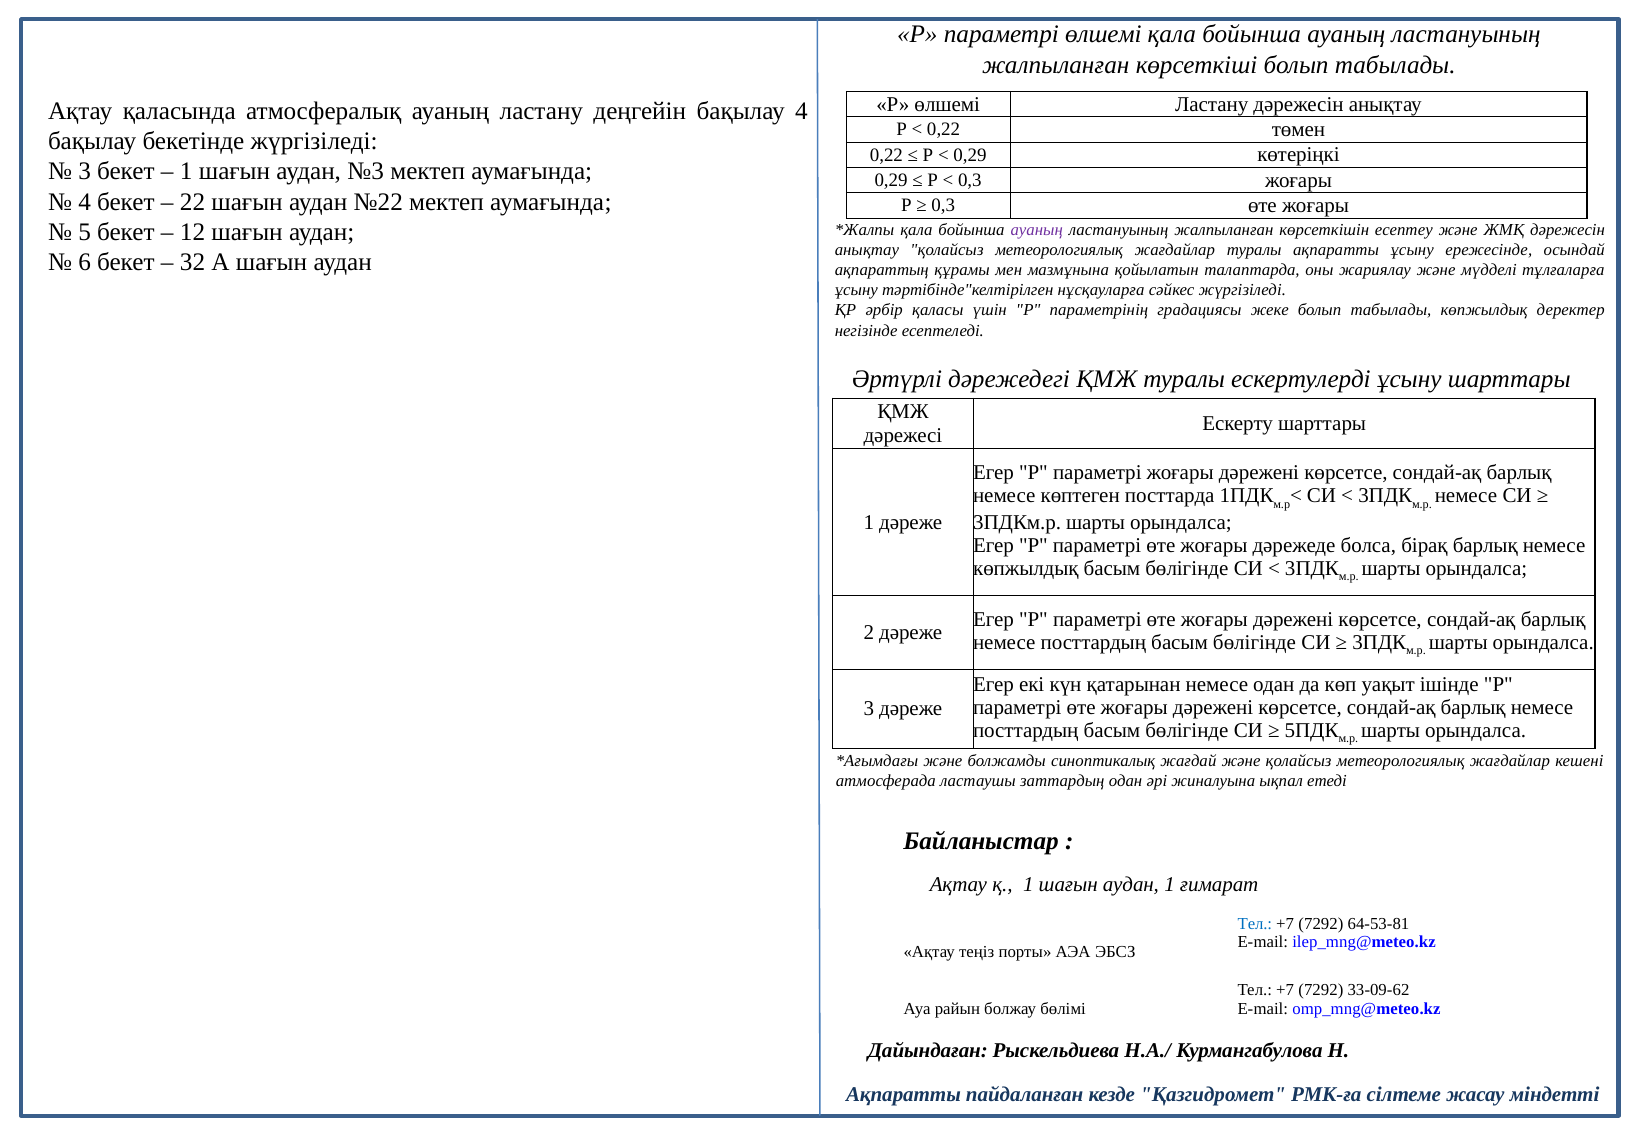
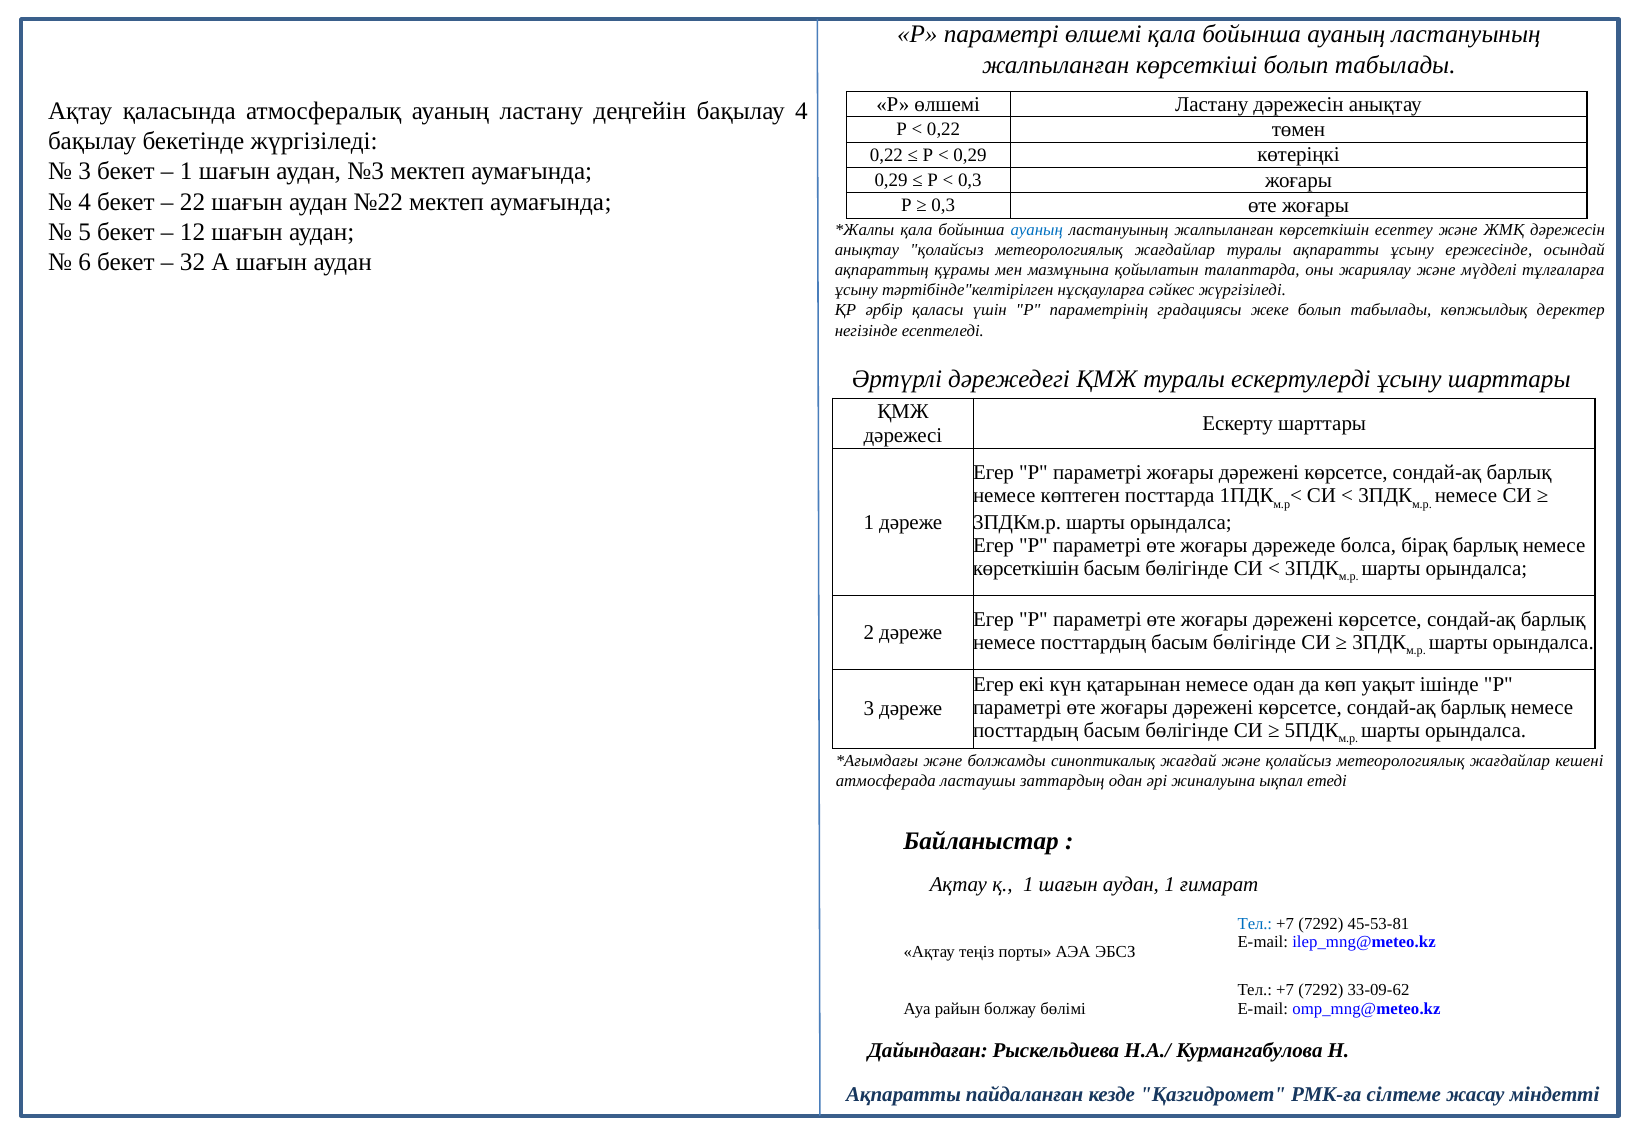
ауаның at (1037, 230) colour: purple -> blue
көпжылдық at (1026, 569): көпжылдық -> көрсеткішін
64-53-81: 64-53-81 -> 45-53-81
